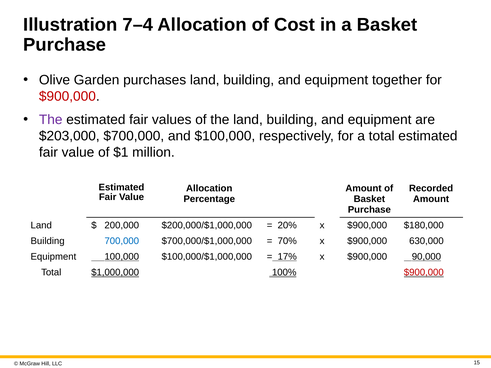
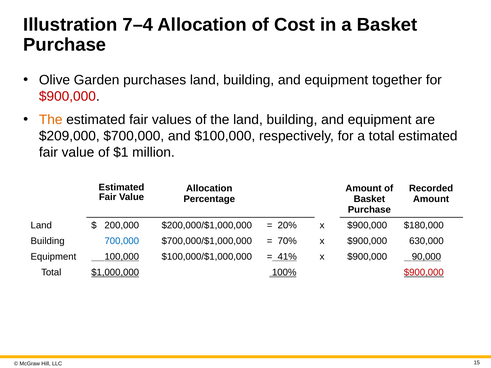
The at (51, 120) colour: purple -> orange
$203,000: $203,000 -> $209,000
17%: 17% -> 41%
